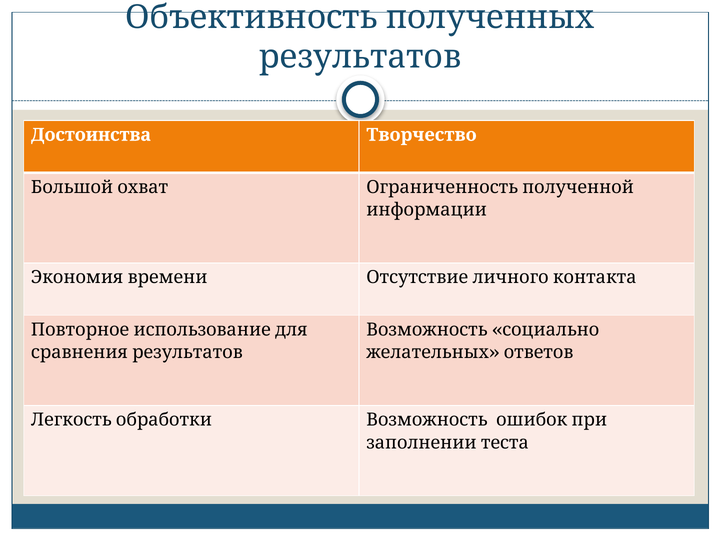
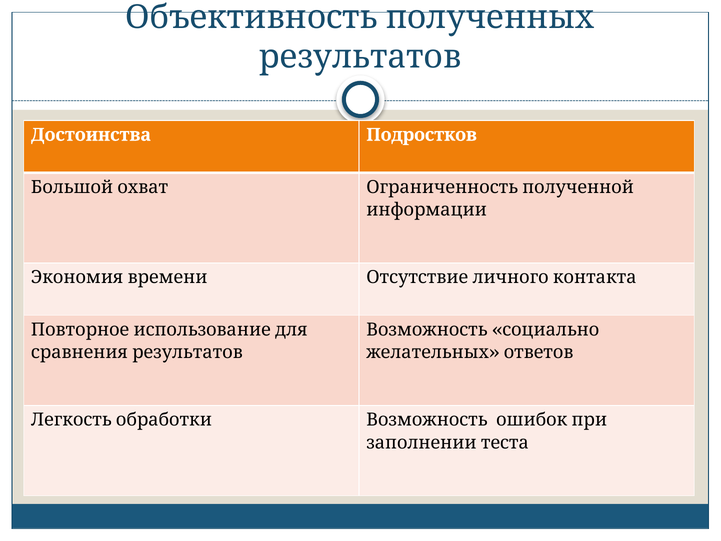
Творчество: Творчество -> Подростков
